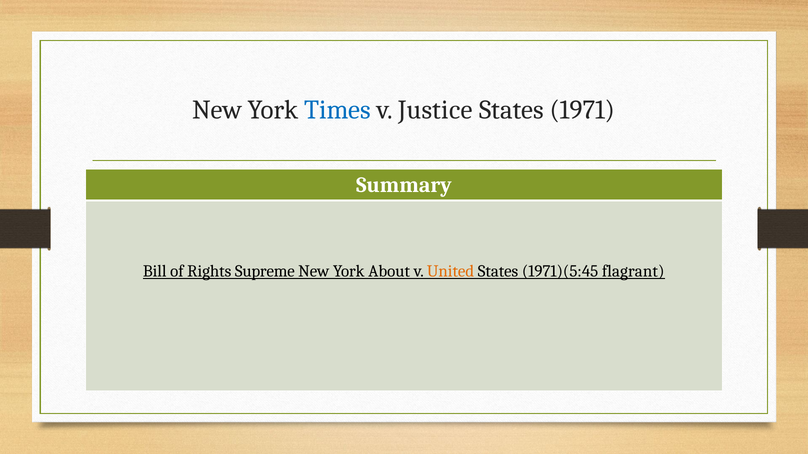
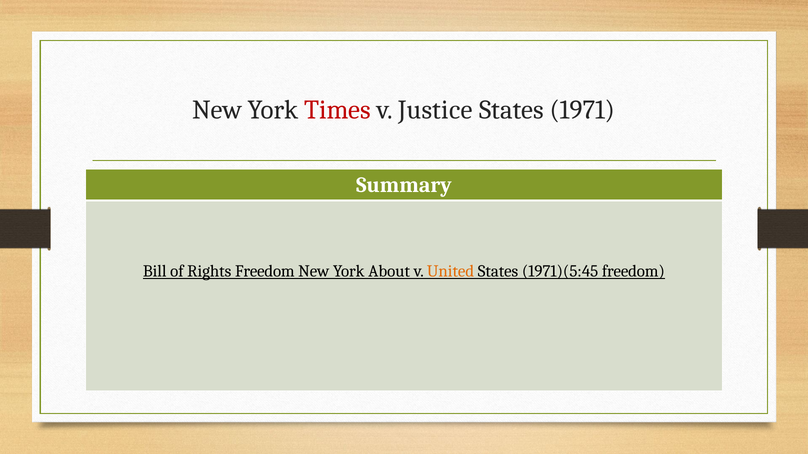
Times colour: blue -> red
Rights Supreme: Supreme -> Freedom
1971)(5:45 flagrant: flagrant -> freedom
